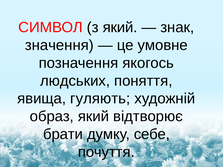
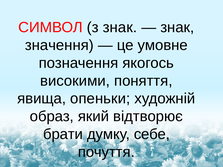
з який: який -> знак
людських: людських -> високими
гуляють: гуляють -> опеньки
